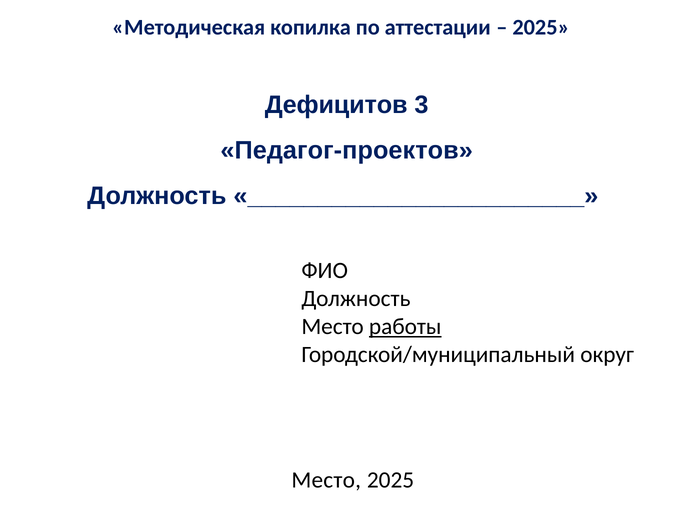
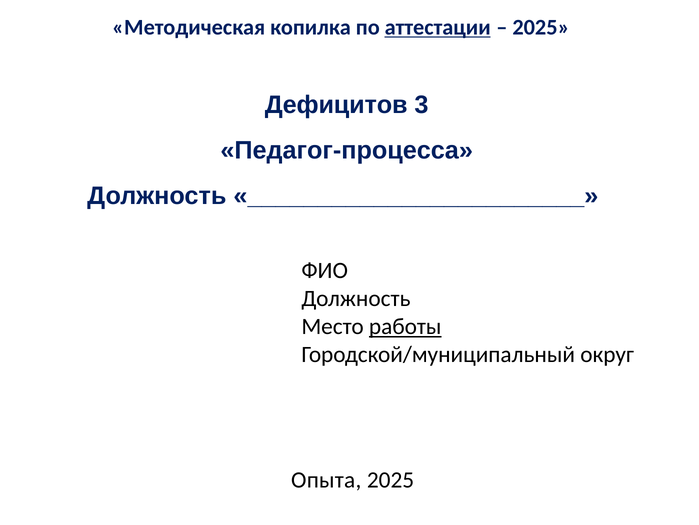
аттестации underline: none -> present
Педагог-проектов: Педагог-проектов -> Педагог-процесса
Место at (326, 479): Место -> Опыта
